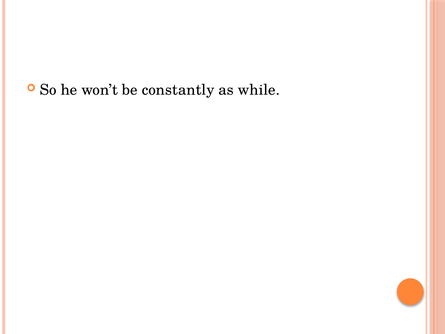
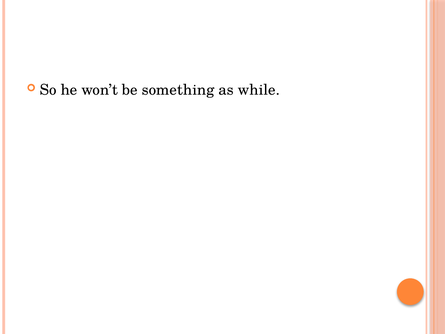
constantly: constantly -> something
